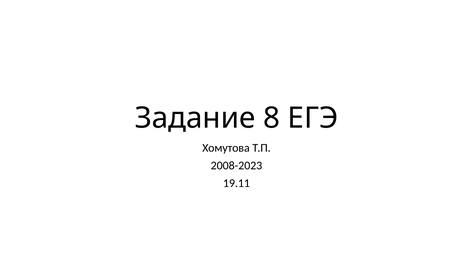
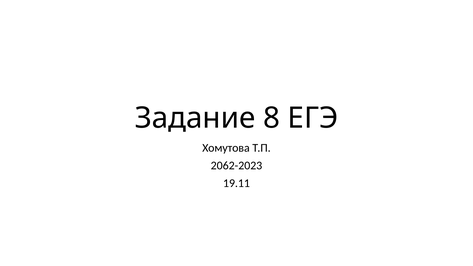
2008-2023: 2008-2023 -> 2062-2023
